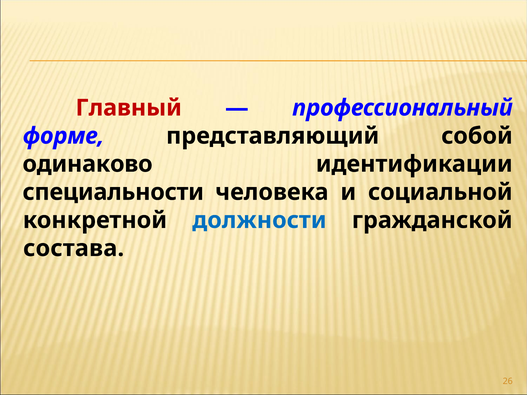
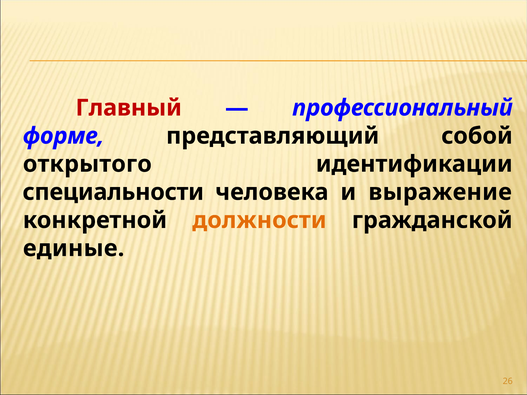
одинаково: одинаково -> открытого
социальной: социальной -> выражение
должности colour: blue -> orange
состава: состава -> единые
